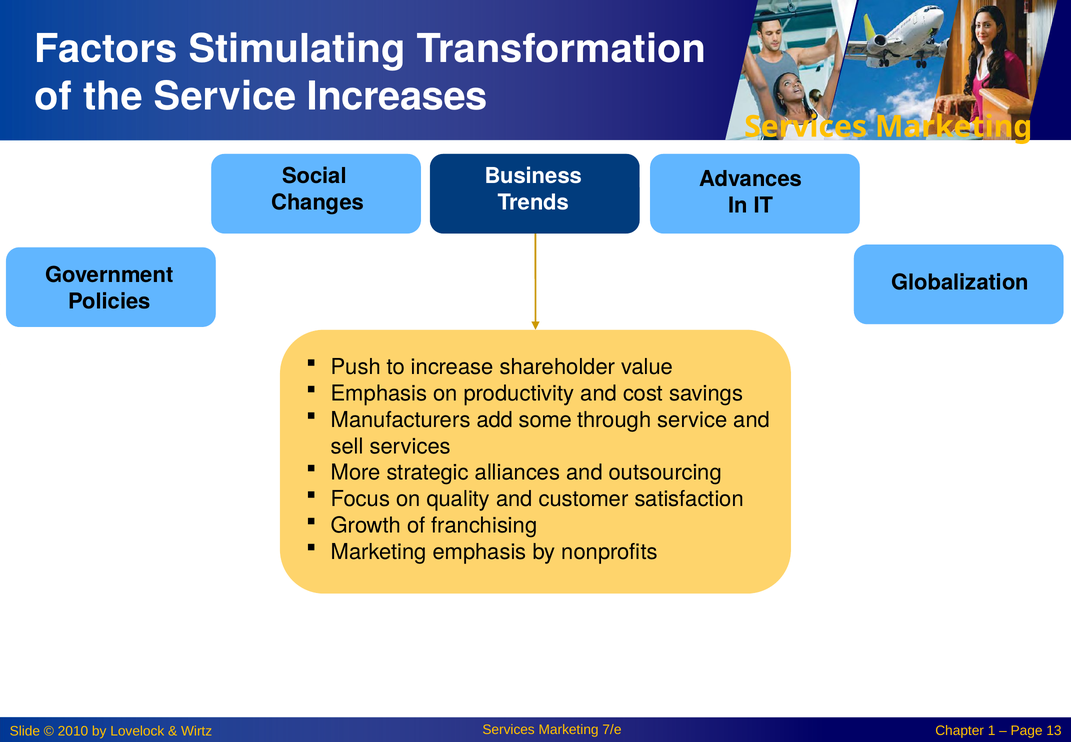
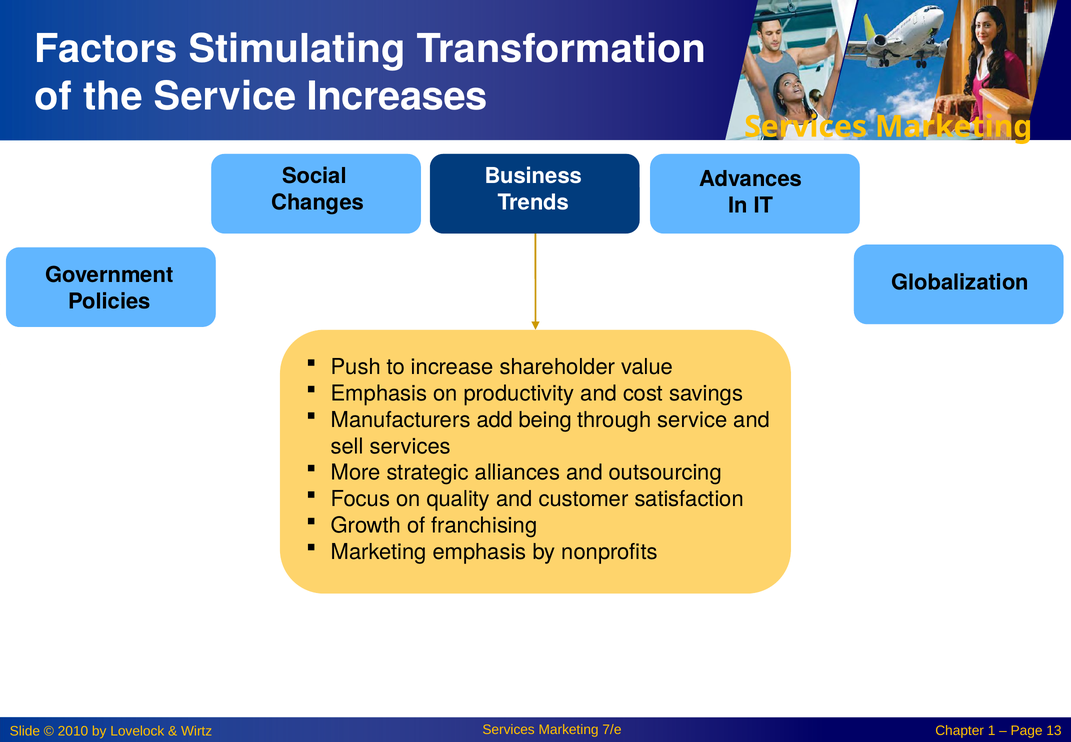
some: some -> being
